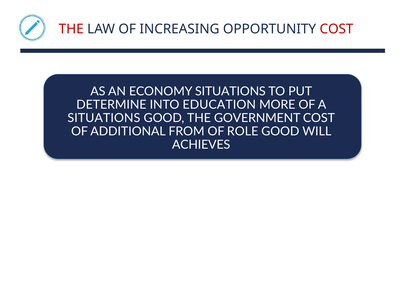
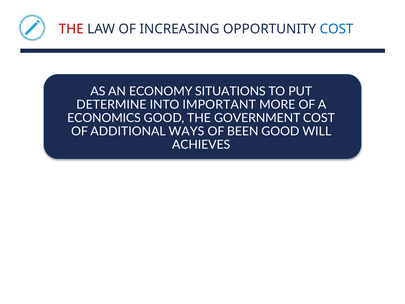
COST at (337, 29) colour: red -> blue
EDUCATION: EDUCATION -> IMPORTANT
SITUATIONS at (104, 118): SITUATIONS -> ECONOMICS
FROM: FROM -> WAYS
ROLE: ROLE -> BEEN
